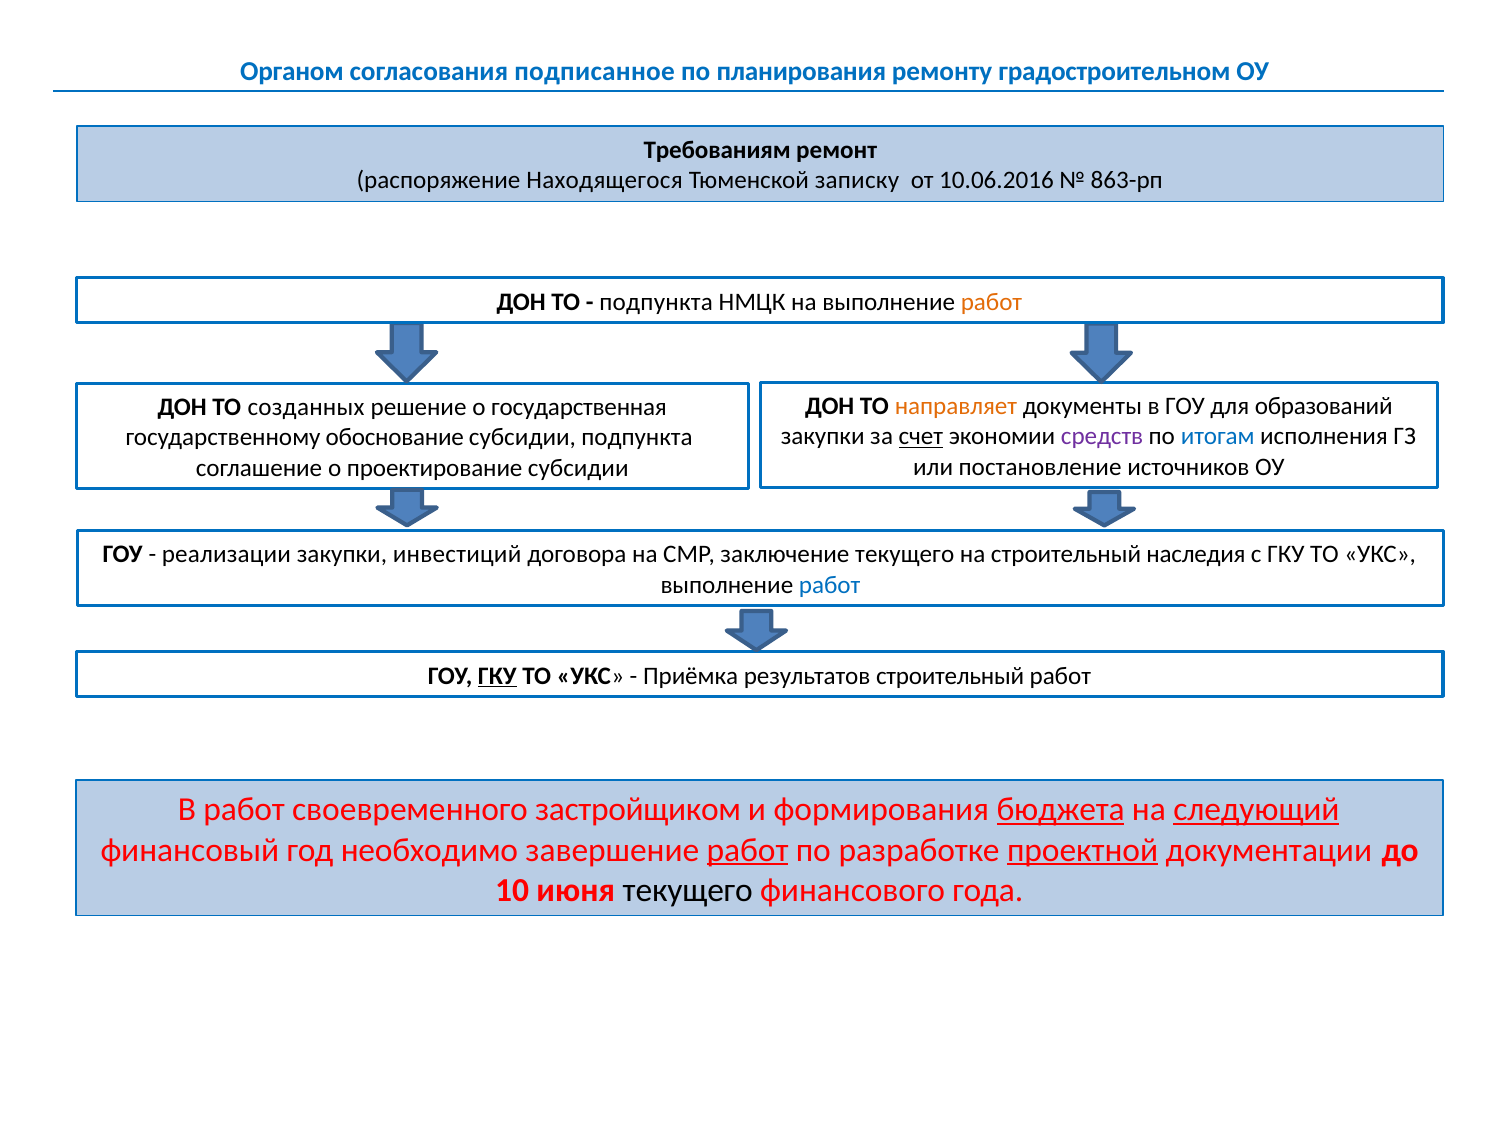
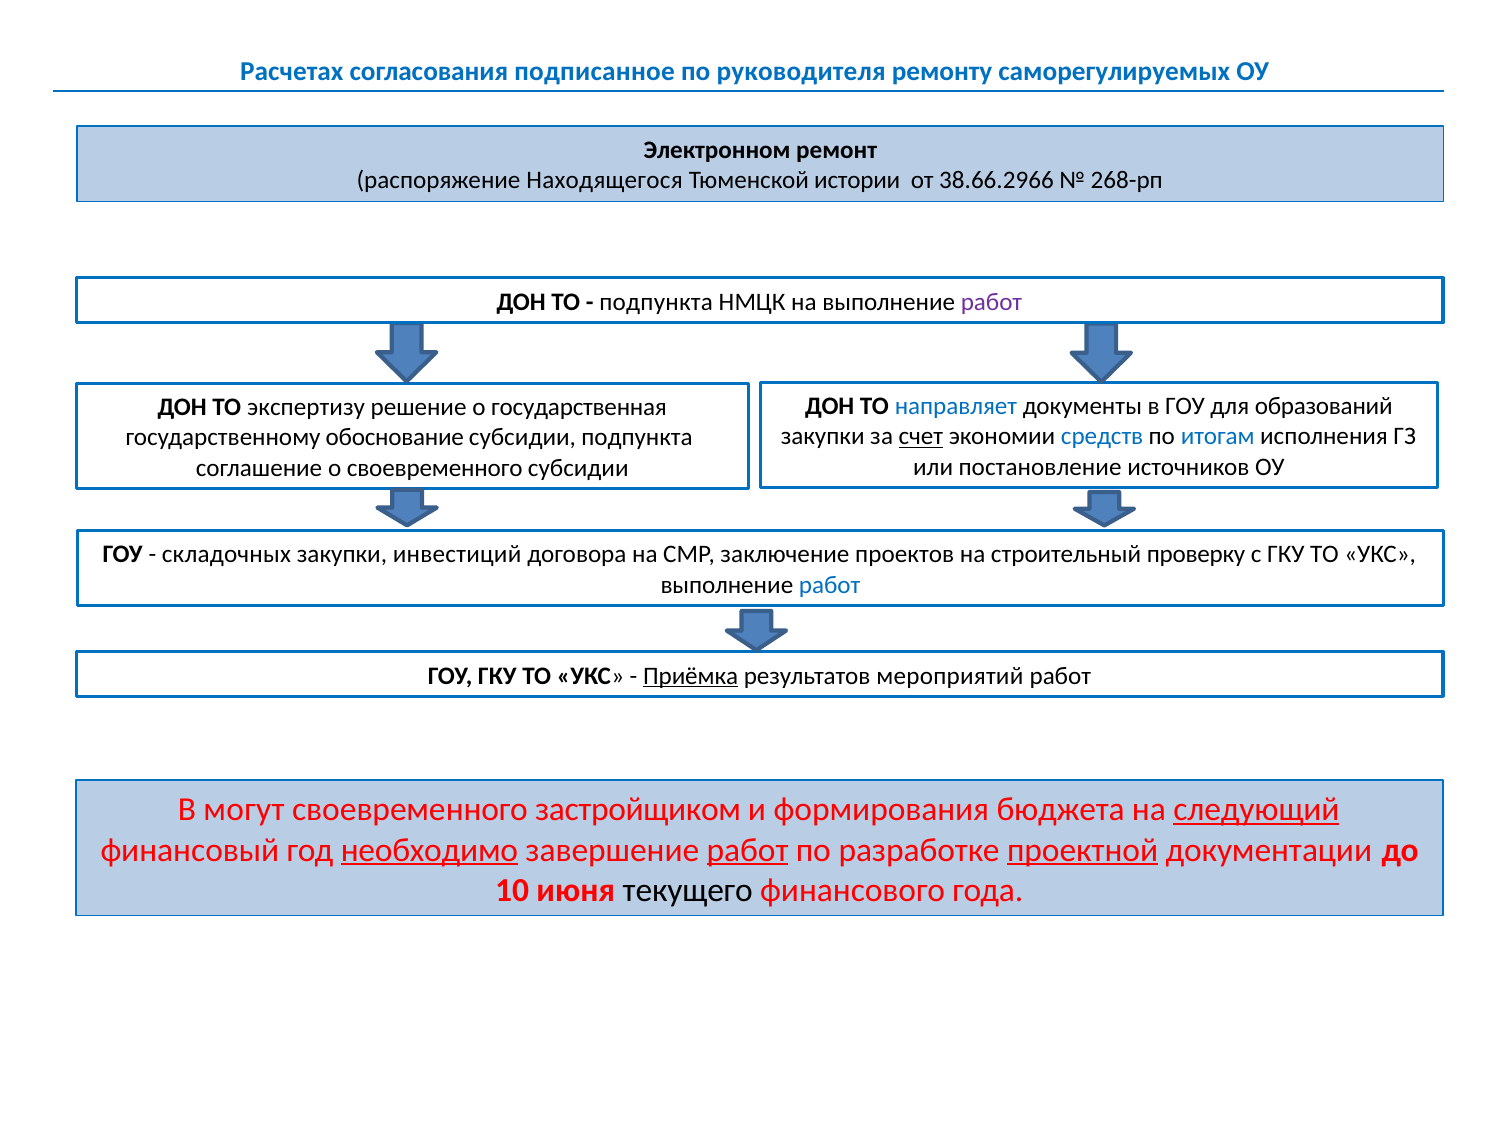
Органом: Органом -> Расчетах
планирования: планирования -> руководителя
градостроительном: градостроительном -> саморегулируемых
Требованиям: Требованиям -> Электронном
записку: записку -> истории
10.06.2016: 10.06.2016 -> 38.66.2966
863-рп: 863-рп -> 268-рп
работ at (991, 302) colour: orange -> purple
направляет colour: orange -> blue
созданных: созданных -> экспертизу
средств colour: purple -> blue
о проектирование: проектирование -> своевременного
реализации: реализации -> складочных
заключение текущего: текущего -> проектов
наследия: наследия -> проверку
ГКУ at (497, 676) underline: present -> none
Приёмка underline: none -> present
результатов строительный: строительный -> мероприятий
В работ: работ -> могут
бюджета underline: present -> none
необходимо underline: none -> present
